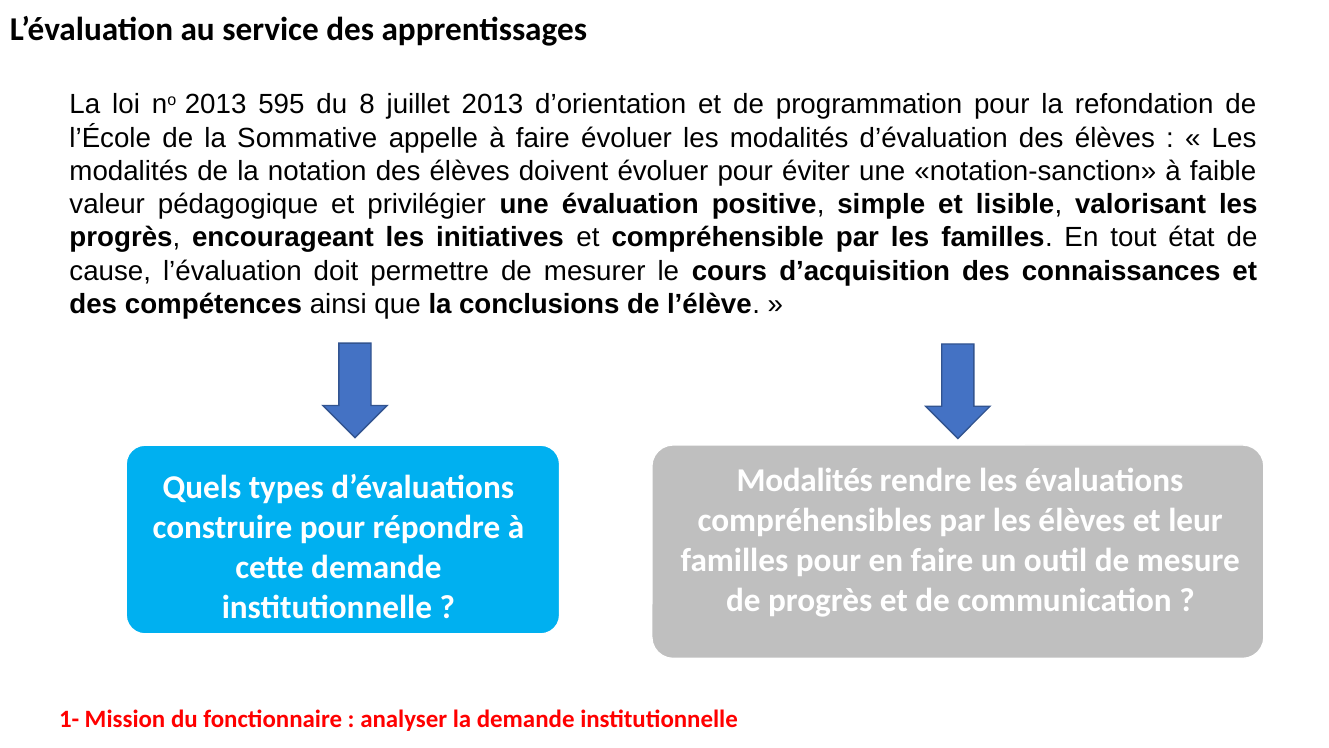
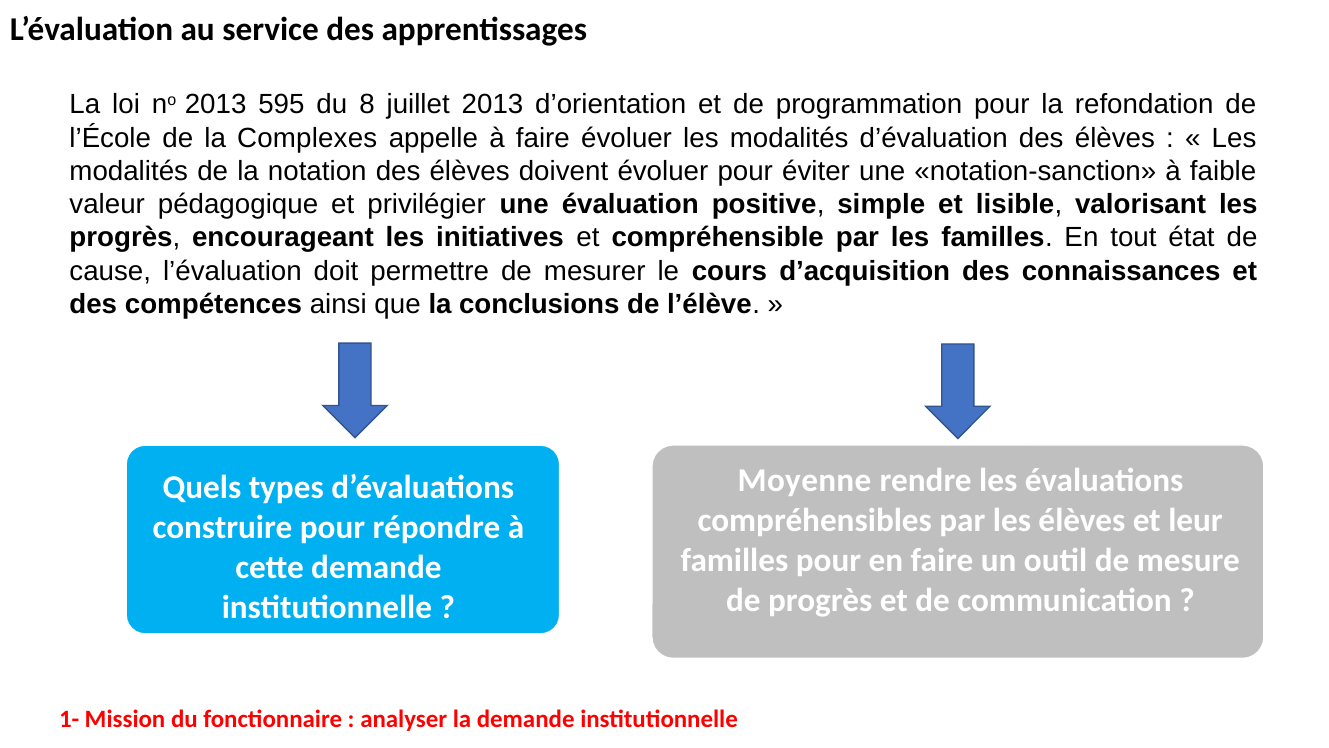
Sommative: Sommative -> Complexes
Modalités at (805, 480): Modalités -> Moyenne
